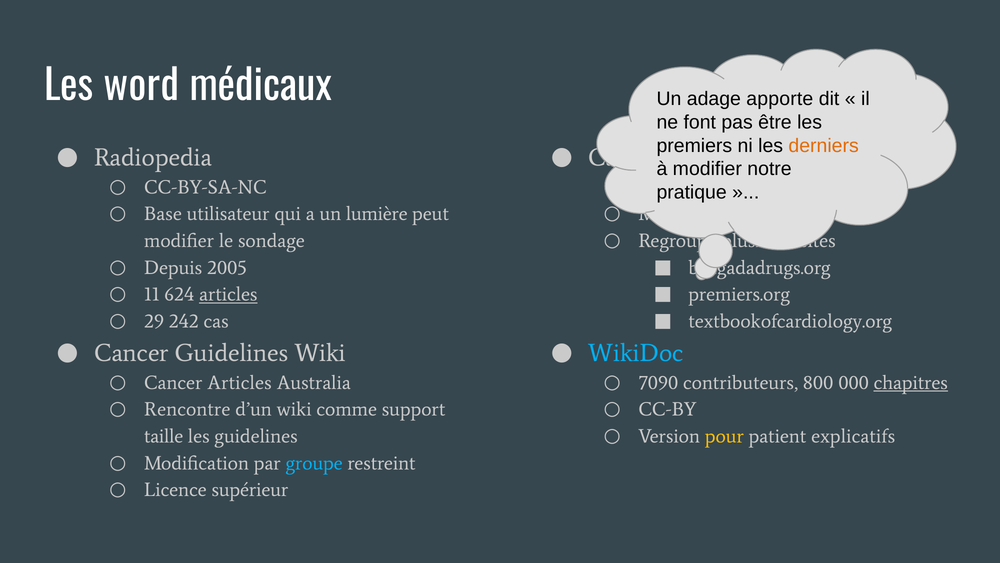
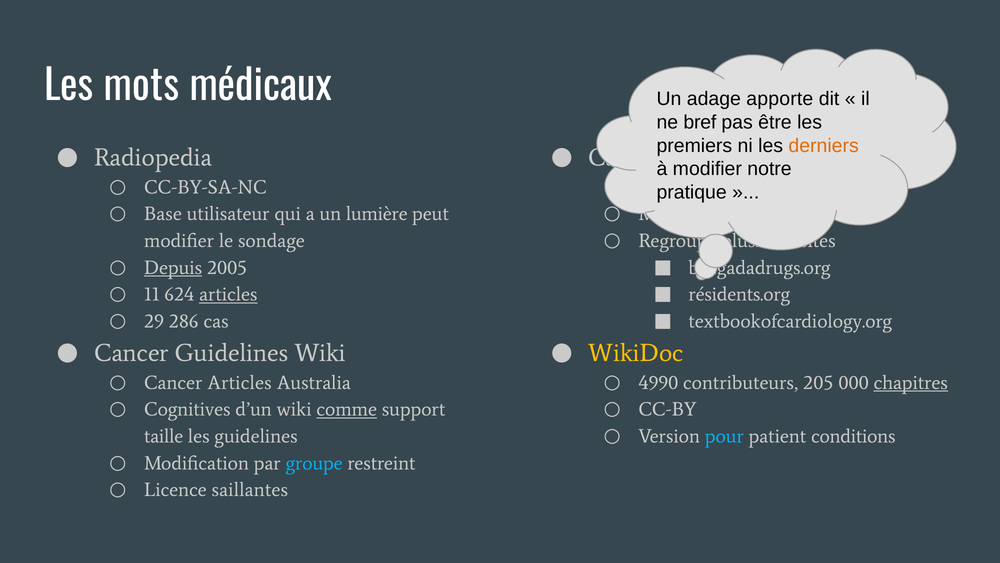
word: word -> mots
font: font -> bref
Depuis underline: none -> present
premiers.org: premiers.org -> résidents.org
242: 242 -> 286
WikiDoc colour: light blue -> yellow
7090: 7090 -> 4990
800: 800 -> 205
Rencontre: Rencontre -> Cognitives
comme underline: none -> present
pour colour: yellow -> light blue
explicatifs: explicatifs -> conditions
supérieur: supérieur -> saillantes
